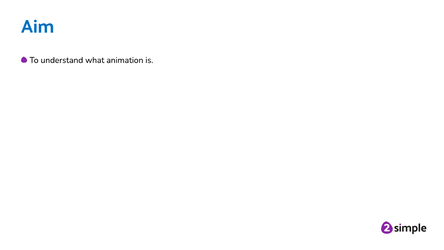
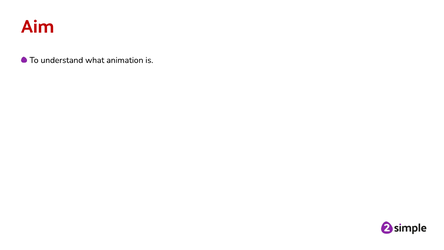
Aim colour: blue -> red
